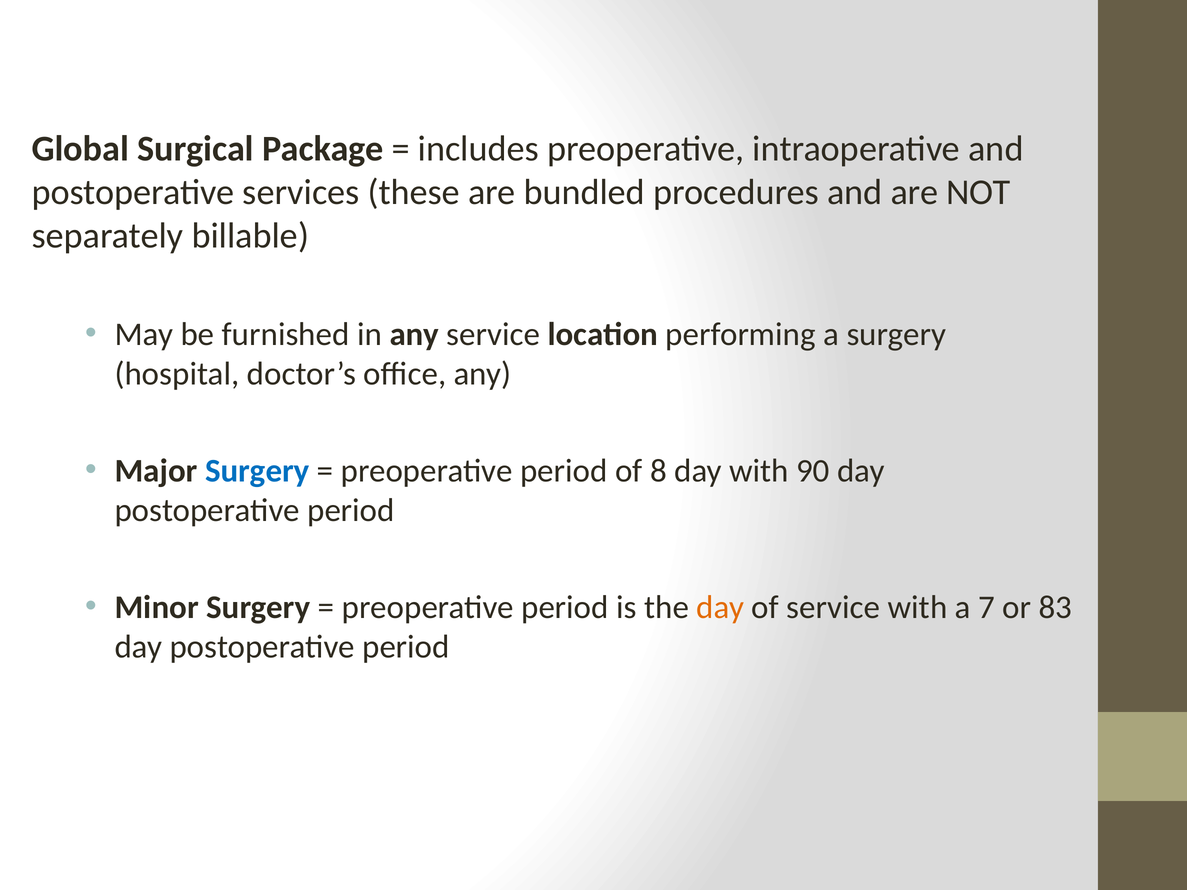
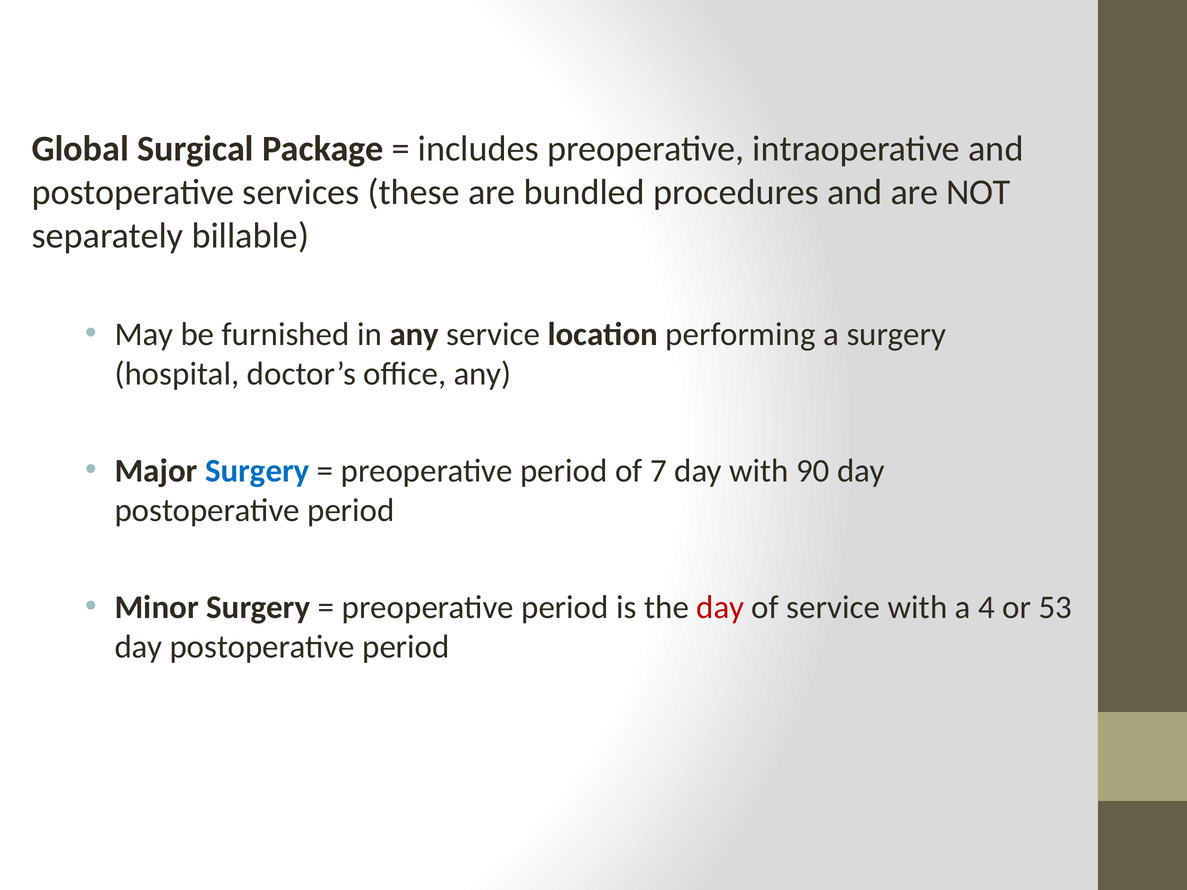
8: 8 -> 7
day at (720, 608) colour: orange -> red
7: 7 -> 4
83: 83 -> 53
